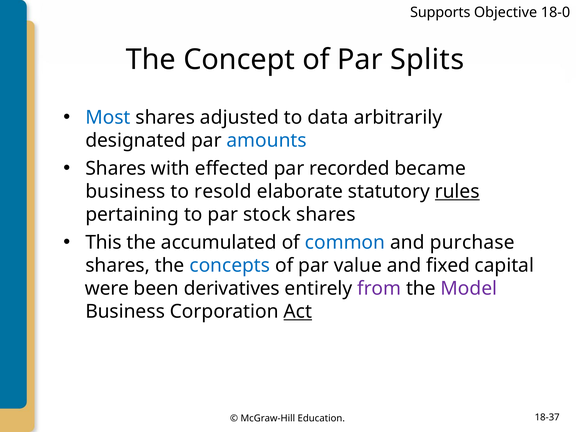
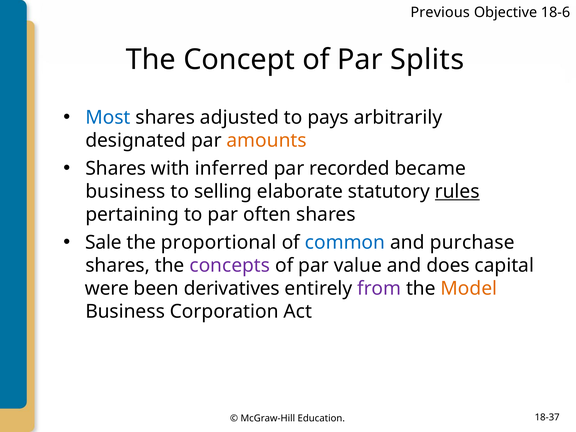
Supports: Supports -> Previous
18-0: 18-0 -> 18-6
data: data -> pays
amounts colour: blue -> orange
effected: effected -> inferred
resold: resold -> selling
stock: stock -> often
This: This -> Sale
accumulated: accumulated -> proportional
concepts colour: blue -> purple
fixed: fixed -> does
Model colour: purple -> orange
Act underline: present -> none
